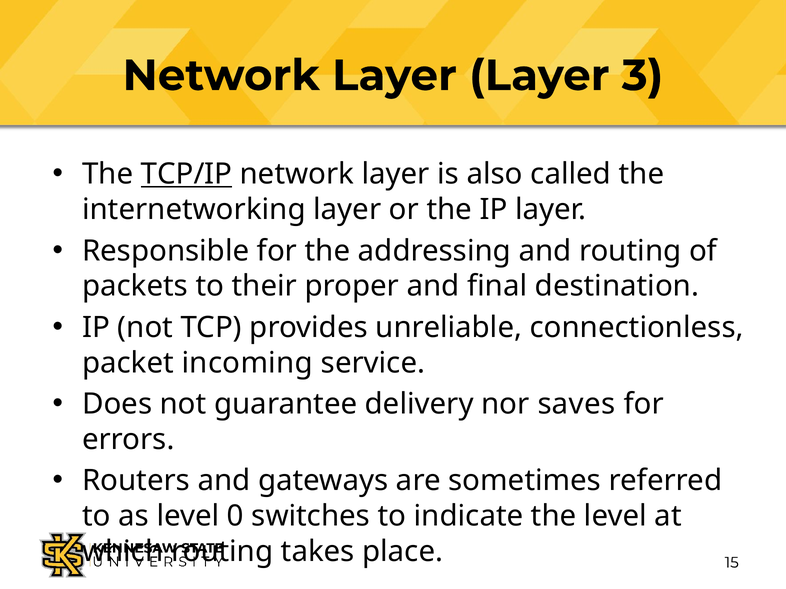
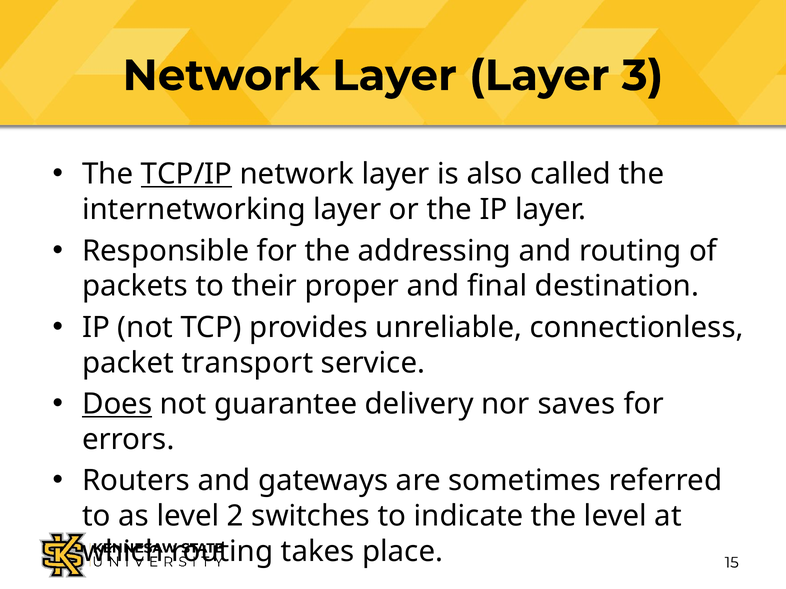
incoming: incoming -> transport
Does underline: none -> present
0: 0 -> 2
